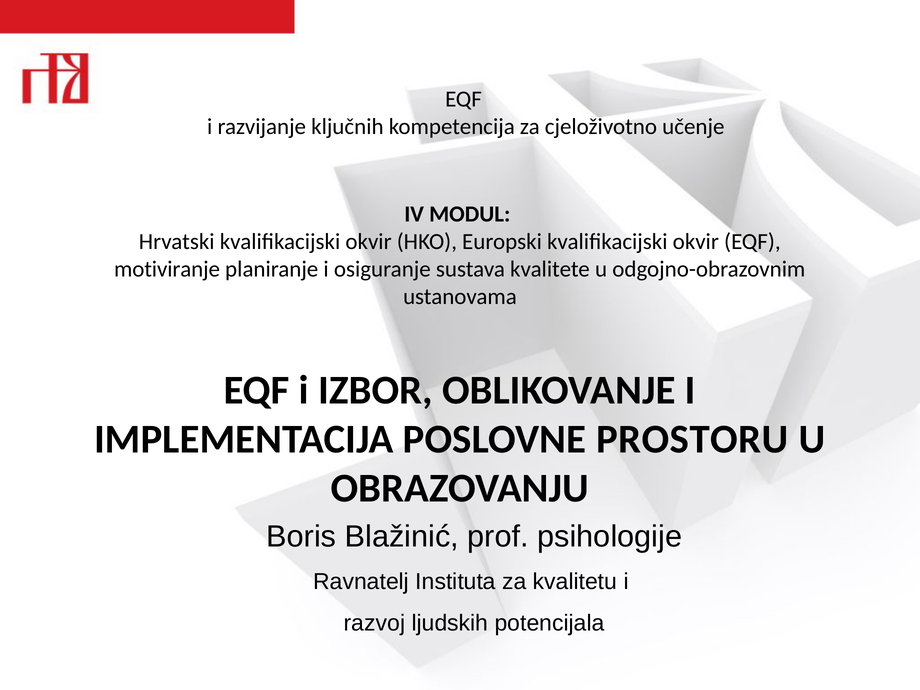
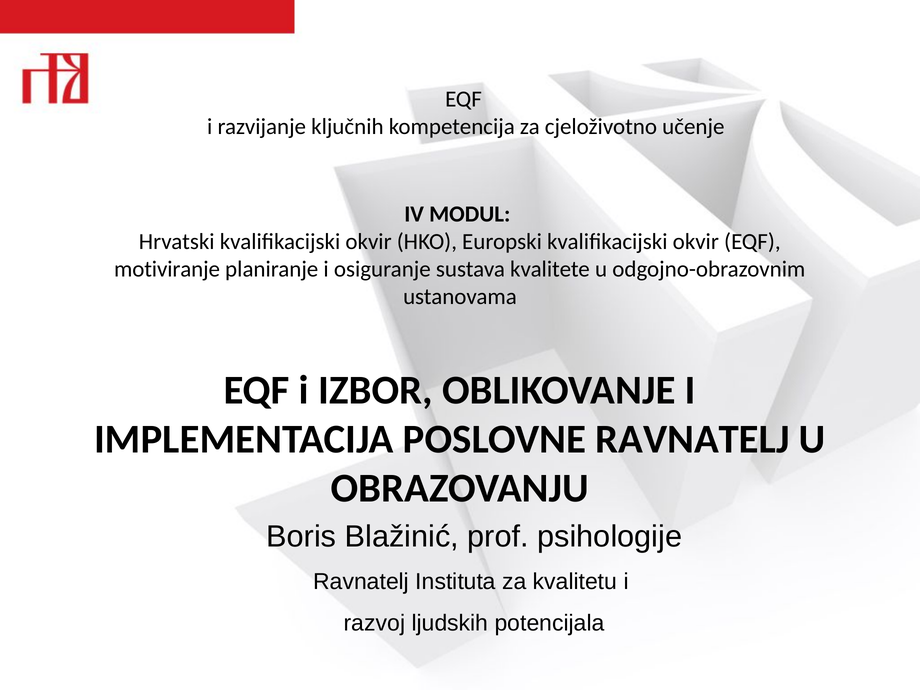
POSLOVNE PROSTORU: PROSTORU -> RAVNATELJ
